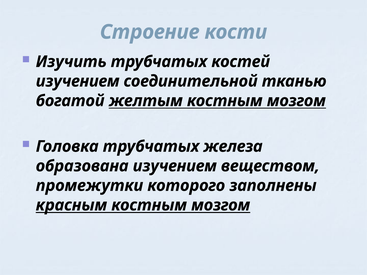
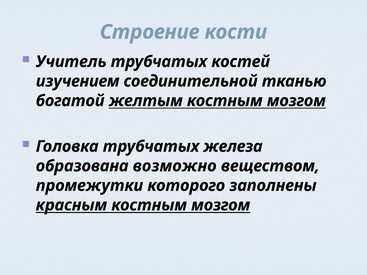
Изучить: Изучить -> Учитель
образована изучением: изучением -> возможно
